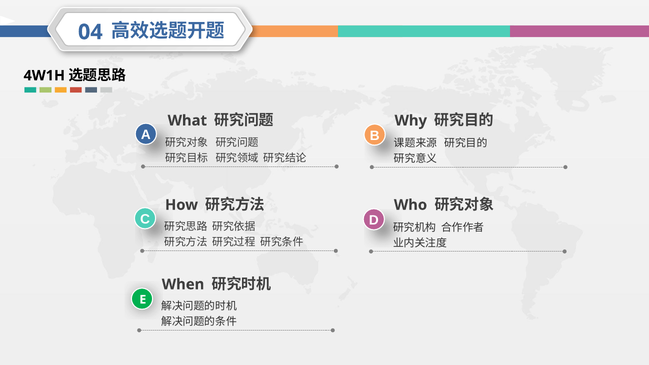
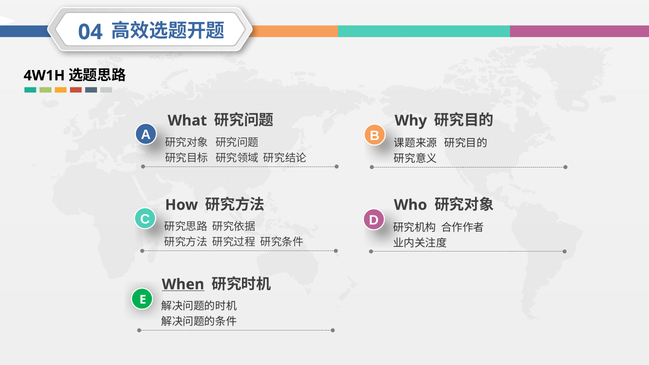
When underline: none -> present
